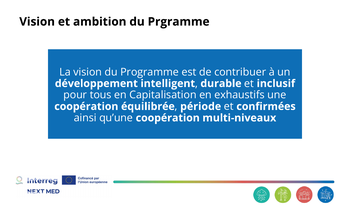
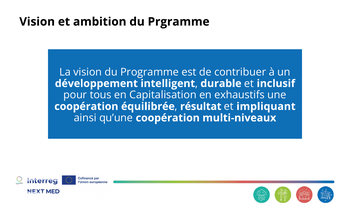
période: période -> résultat
confirmées: confirmées -> impliquant
